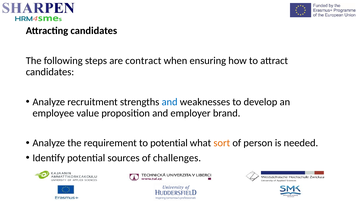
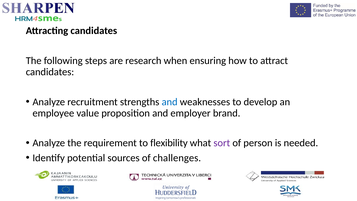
contract: contract -> research
to potential: potential -> flexibility
sort colour: orange -> purple
